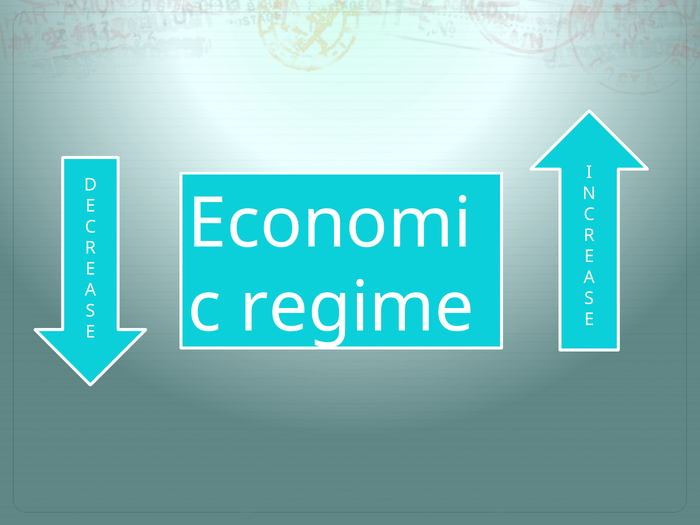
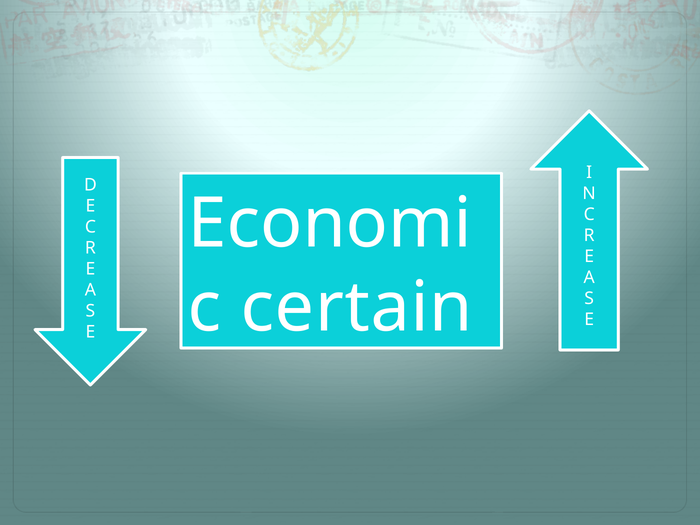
regime: regime -> certain
